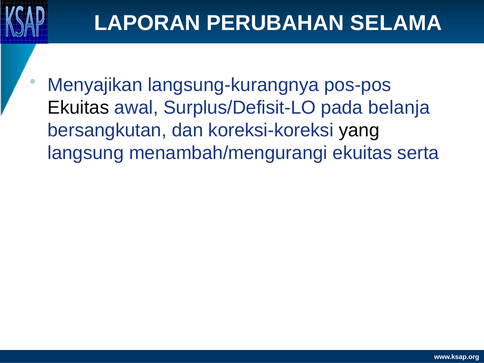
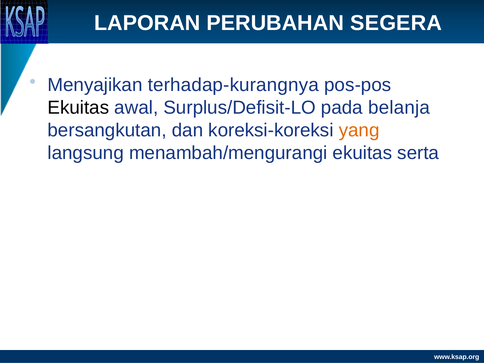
SELAMA: SELAMA -> SEGERA
langsung-kurangnya: langsung-kurangnya -> terhadap-kurangnya
yang colour: black -> orange
